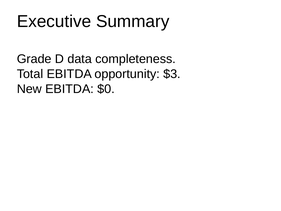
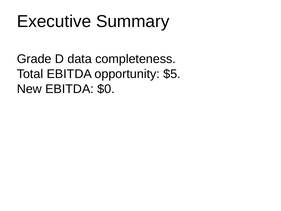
$3: $3 -> $5
